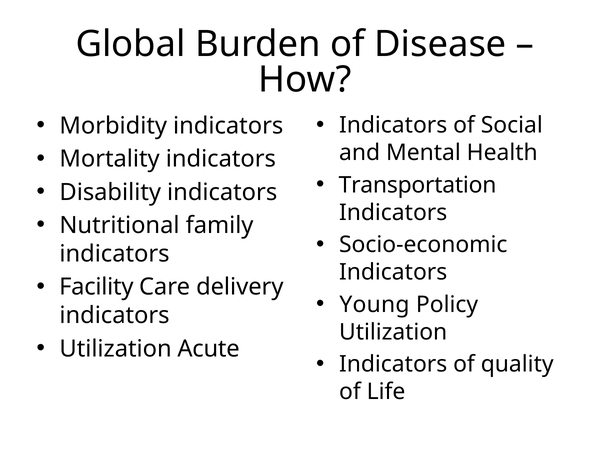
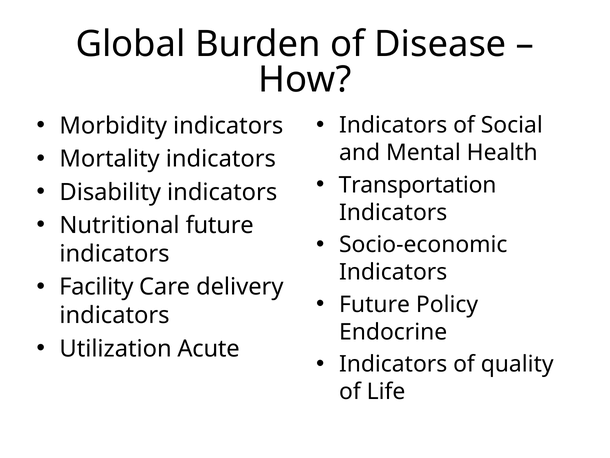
Nutritional family: family -> future
Young at (374, 304): Young -> Future
Utilization at (393, 332): Utilization -> Endocrine
